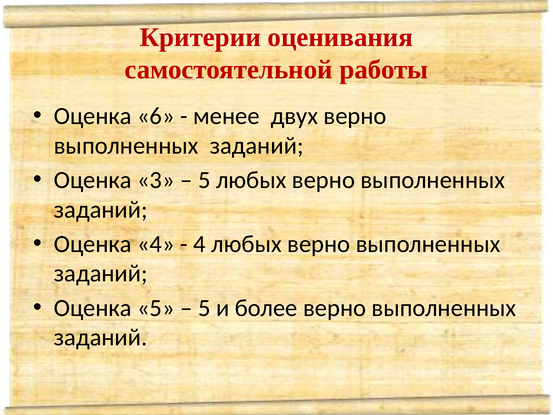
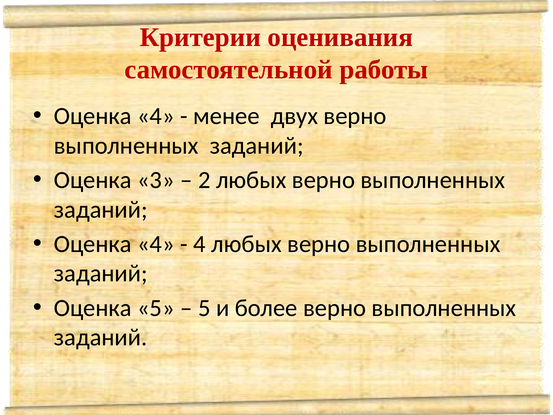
6 at (156, 116): 6 -> 4
5 at (204, 180): 5 -> 2
